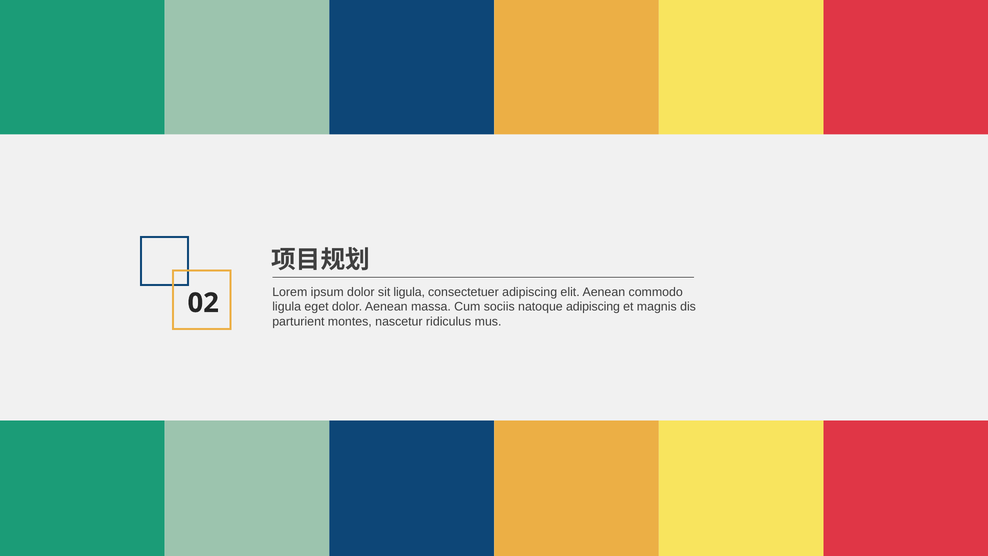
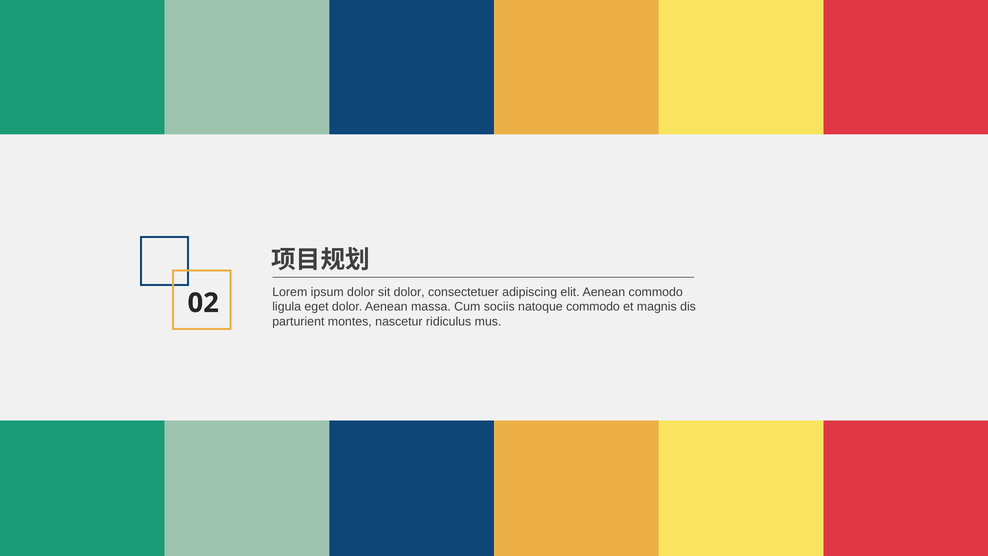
sit ligula: ligula -> dolor
natoque adipiscing: adipiscing -> commodo
